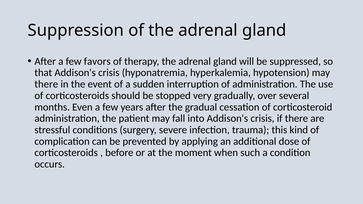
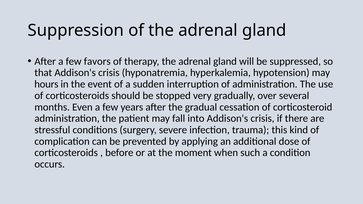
there at (46, 84): there -> hours
